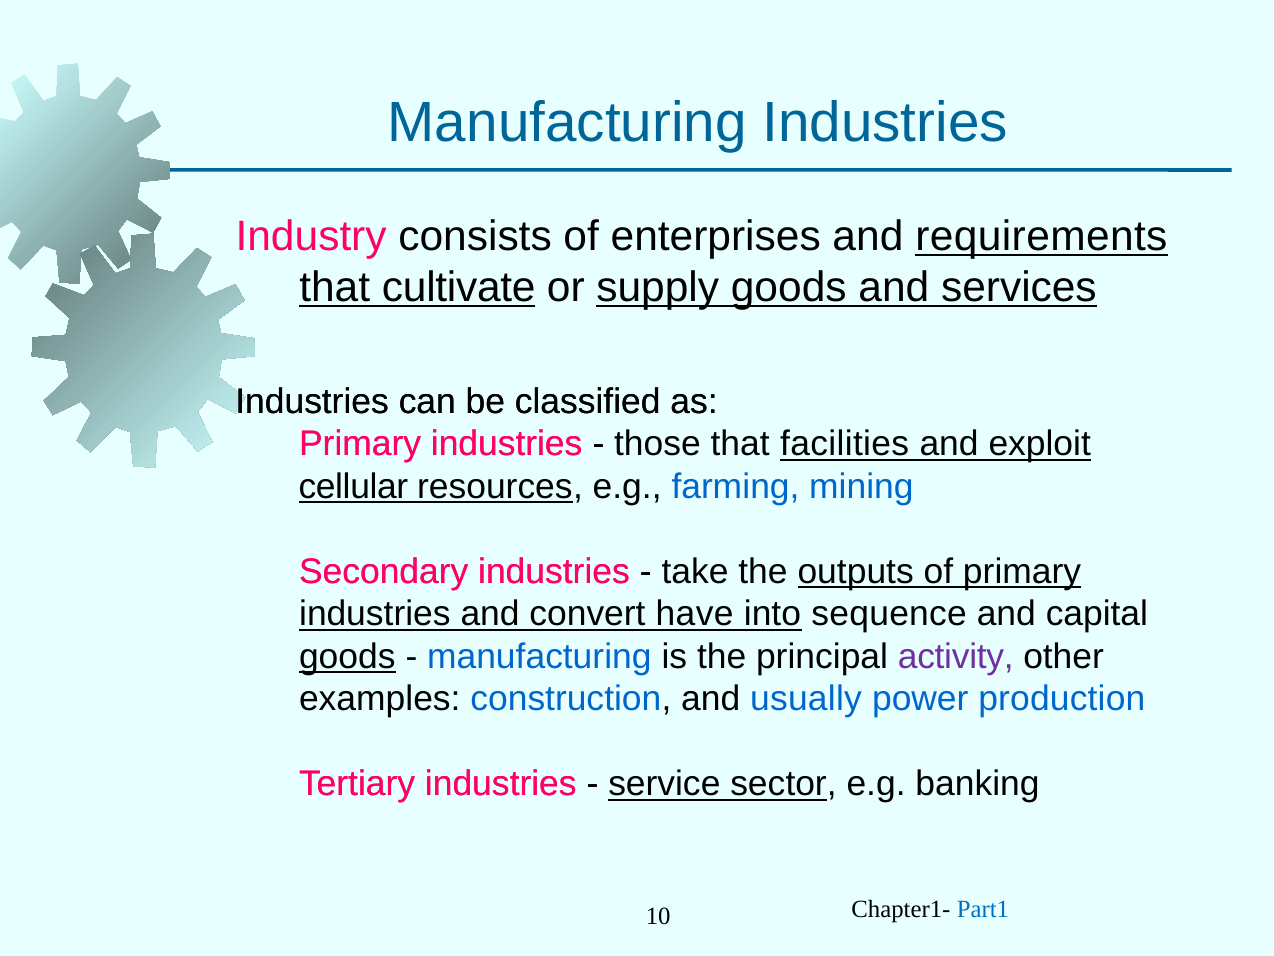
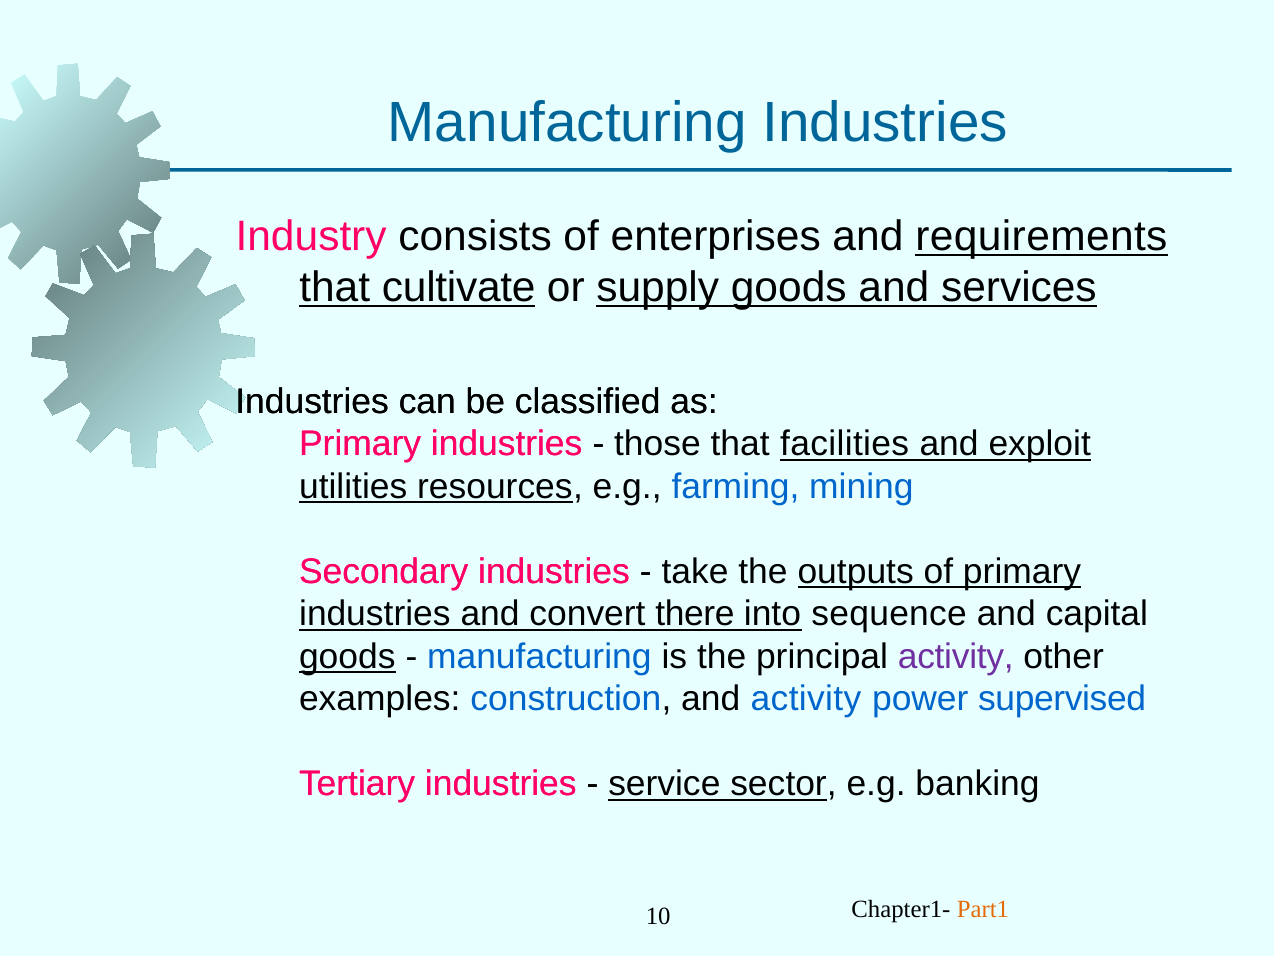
cellular: cellular -> utilities
have: have -> there
and usually: usually -> activity
production: production -> supervised
Part1 colour: blue -> orange
